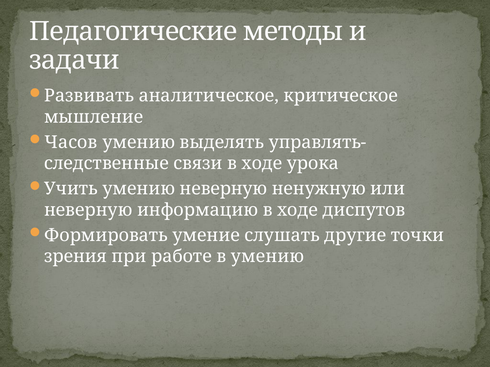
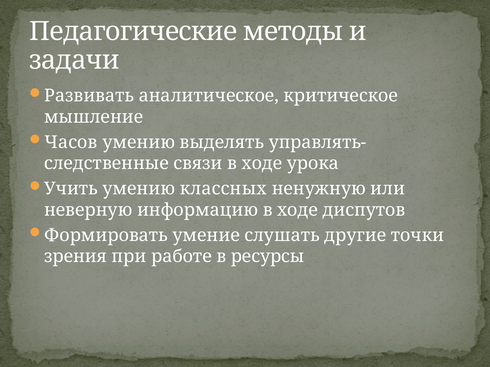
умению неверную: неверную -> классных
в умению: умению -> ресурсы
